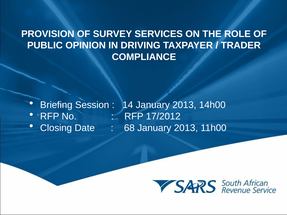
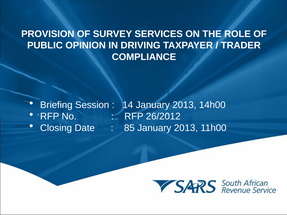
17/2012: 17/2012 -> 26/2012
68: 68 -> 85
